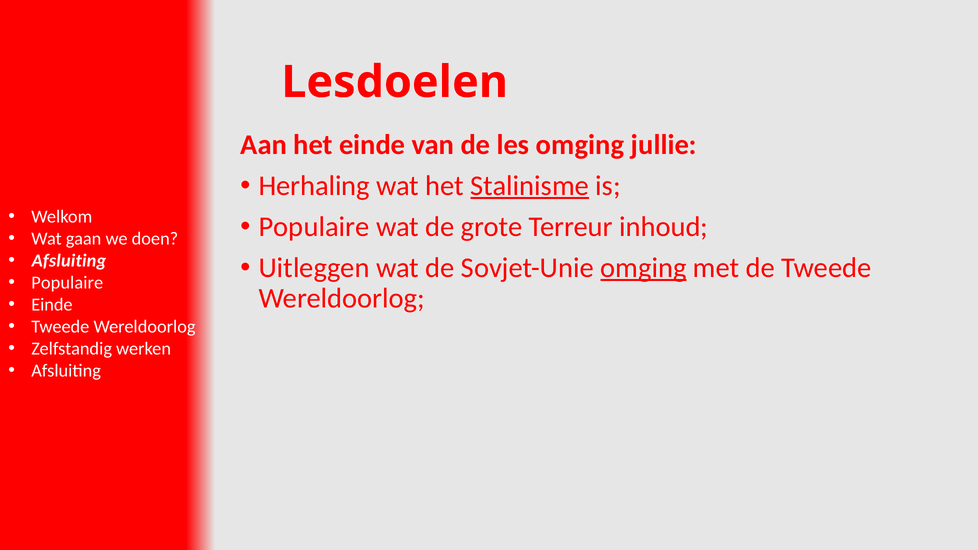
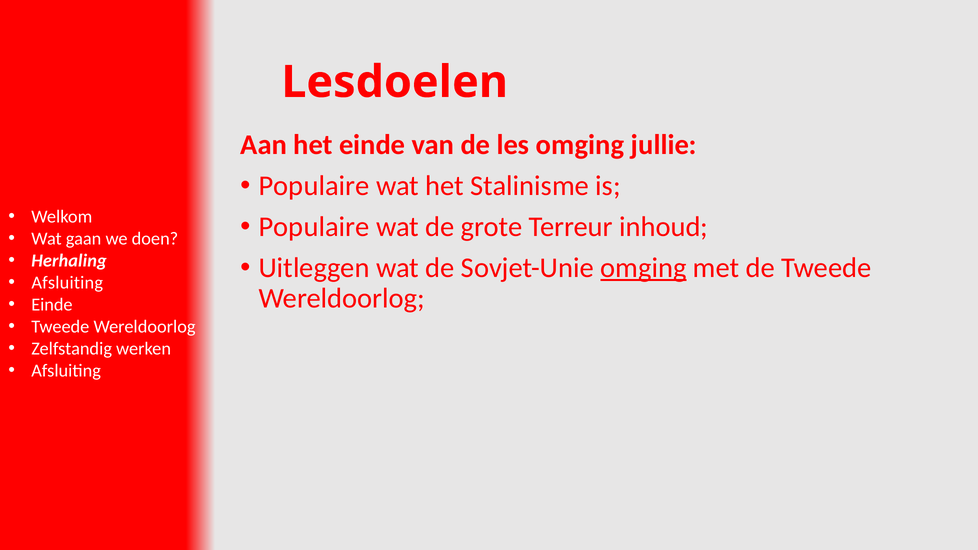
Herhaling at (314, 186): Herhaling -> Populaire
Stalinisme underline: present -> none
Afsluiting at (69, 261): Afsluiting -> Herhaling
Populaire at (67, 283): Populaire -> Afsluiting
